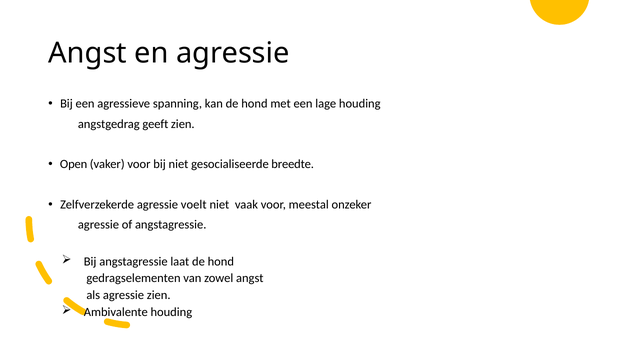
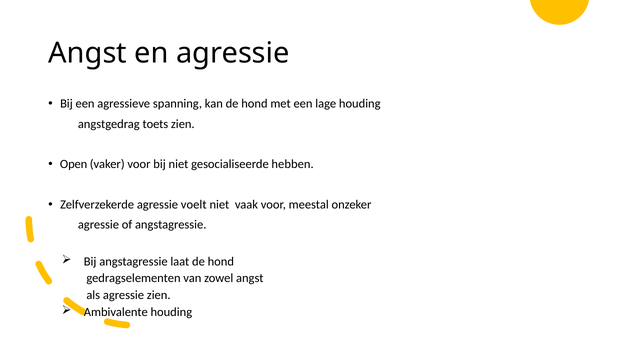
geeft: geeft -> toets
breedte: breedte -> hebben
